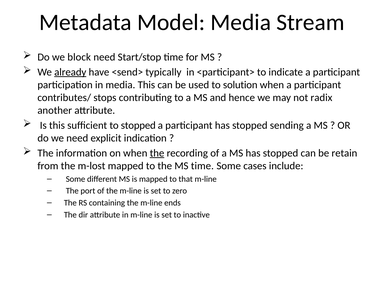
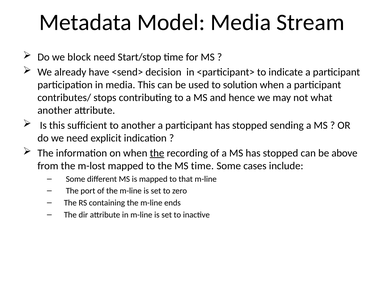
already underline: present -> none
typically: typically -> decision
radix: radix -> what
to stopped: stopped -> another
retain: retain -> above
